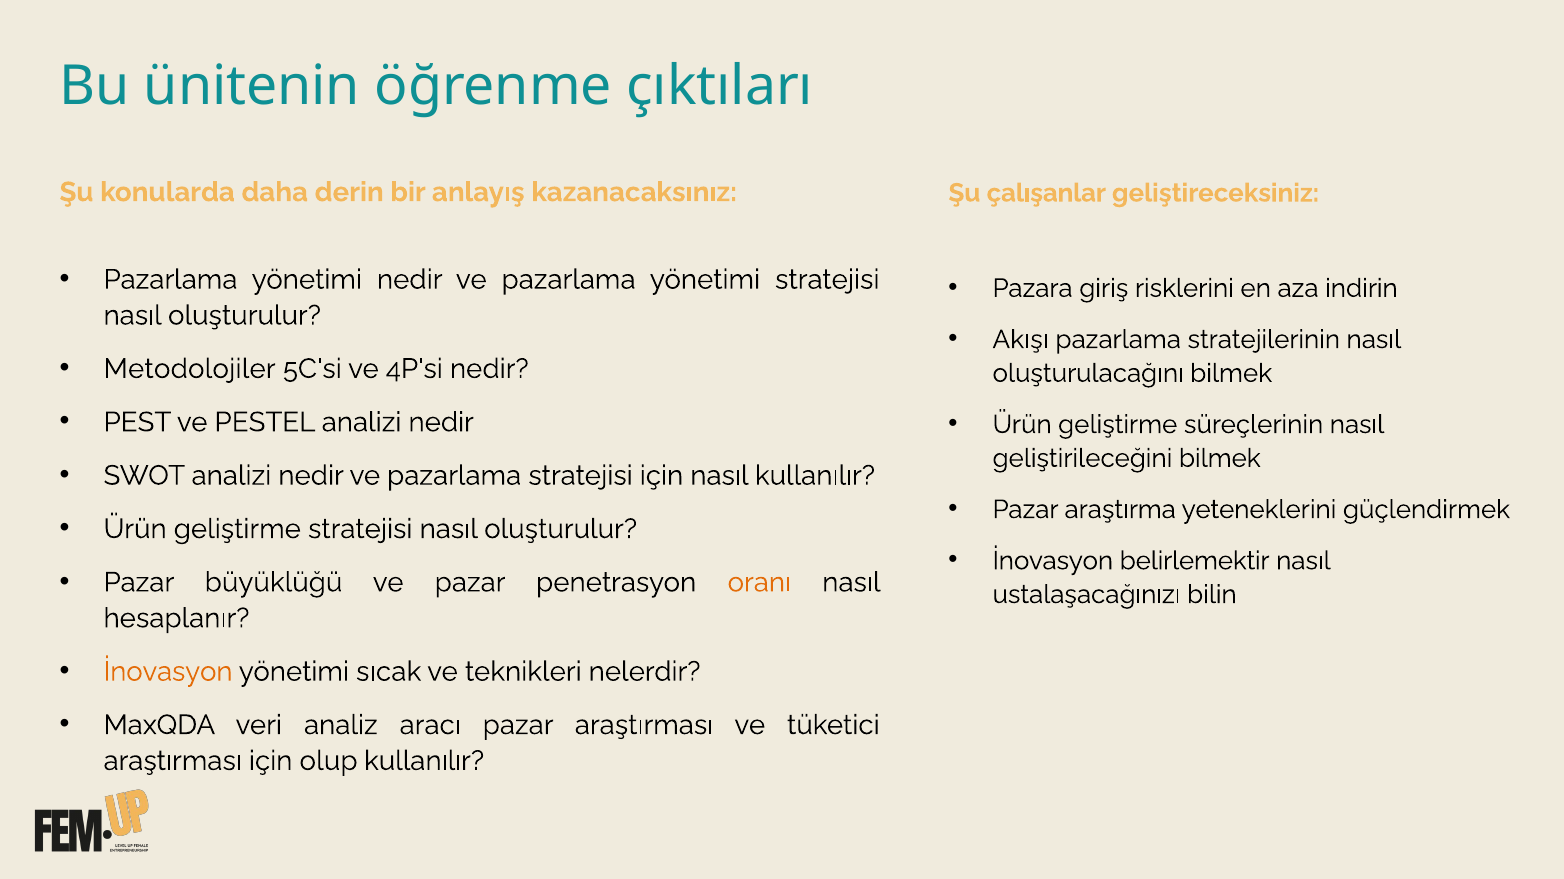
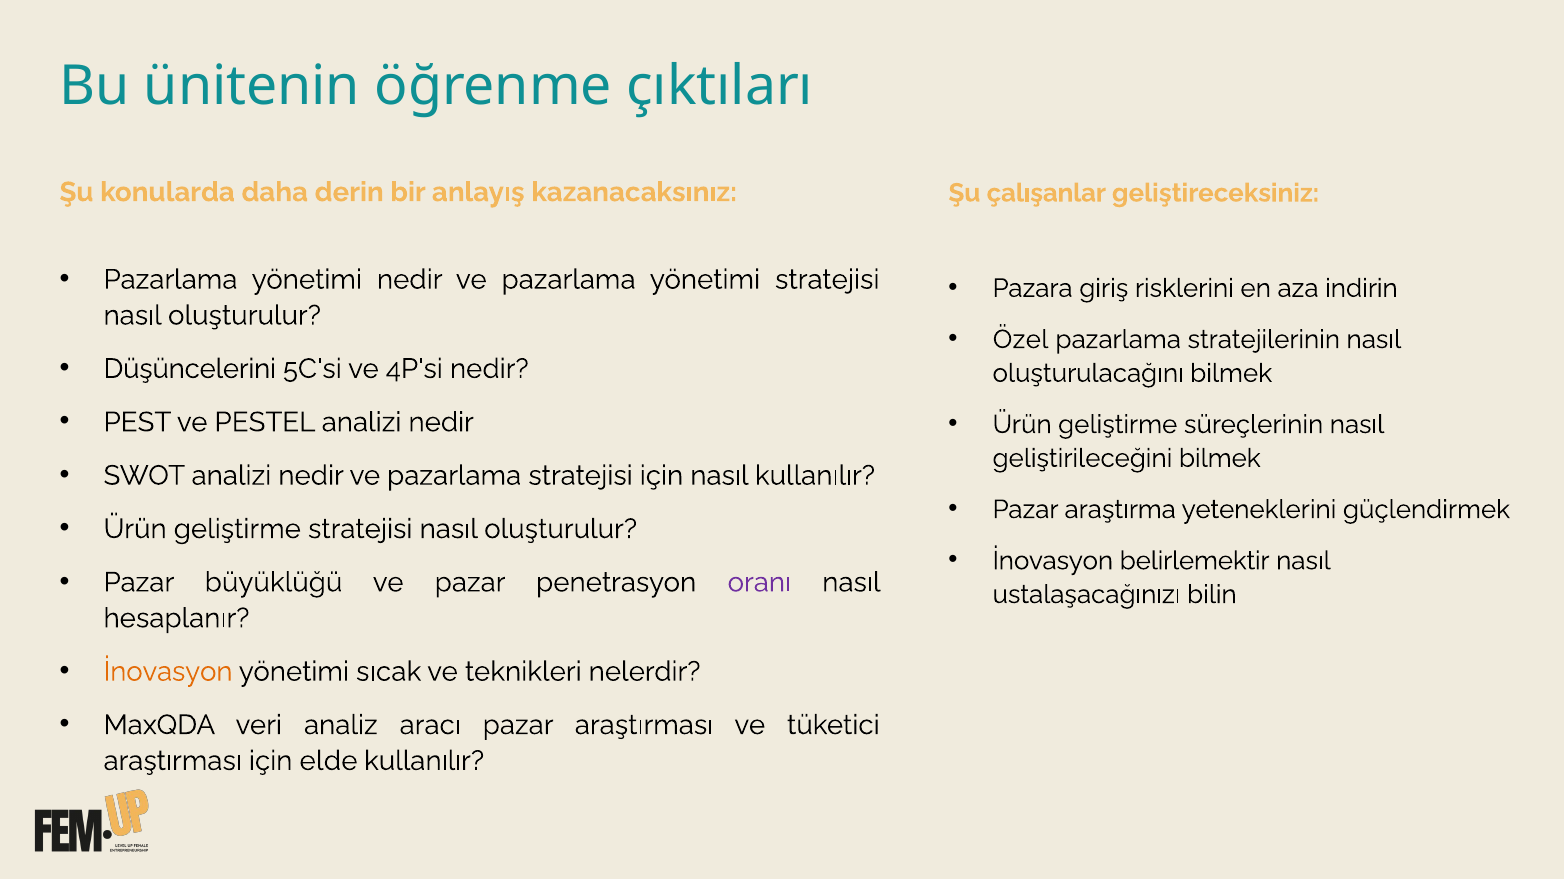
Akışı: Akışı -> Özel
Metodolojiler: Metodolojiler -> Düşüncelerini
oranı colour: orange -> purple
olup: olup -> elde
